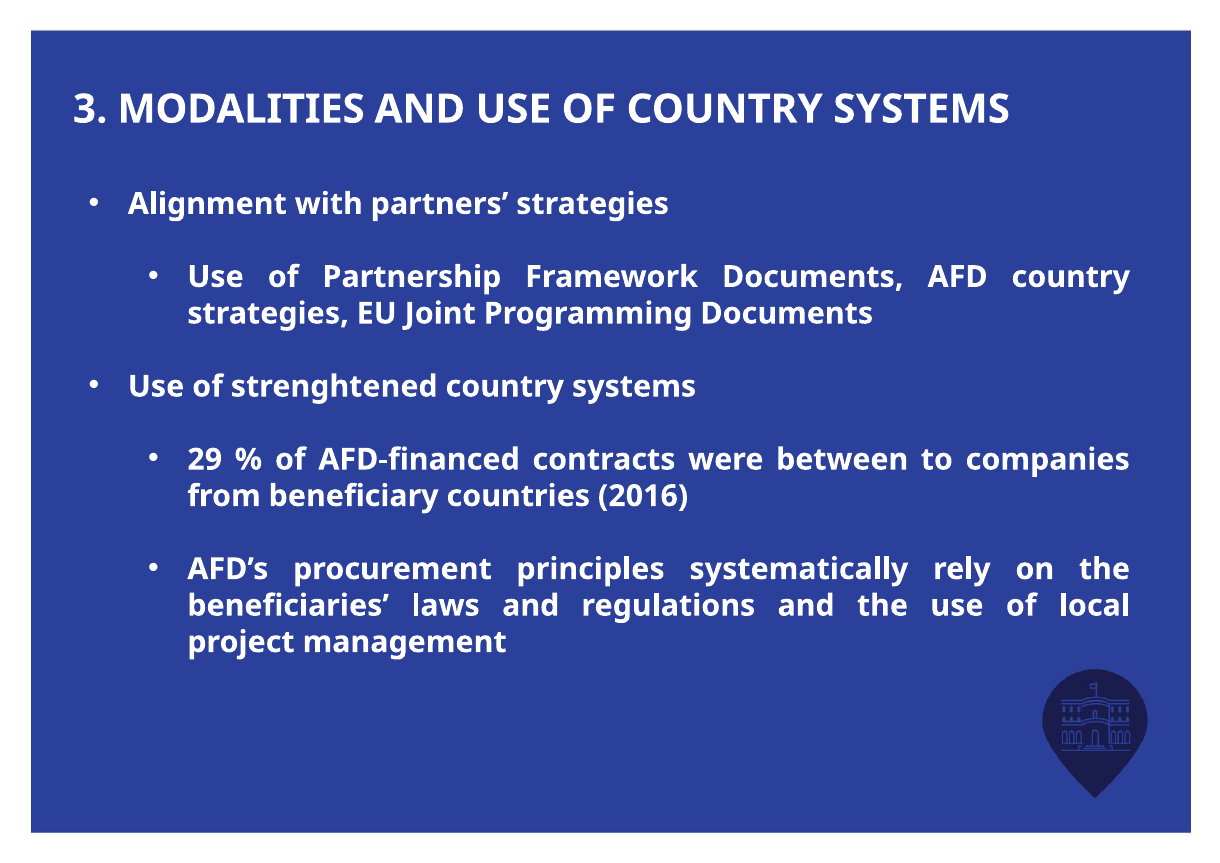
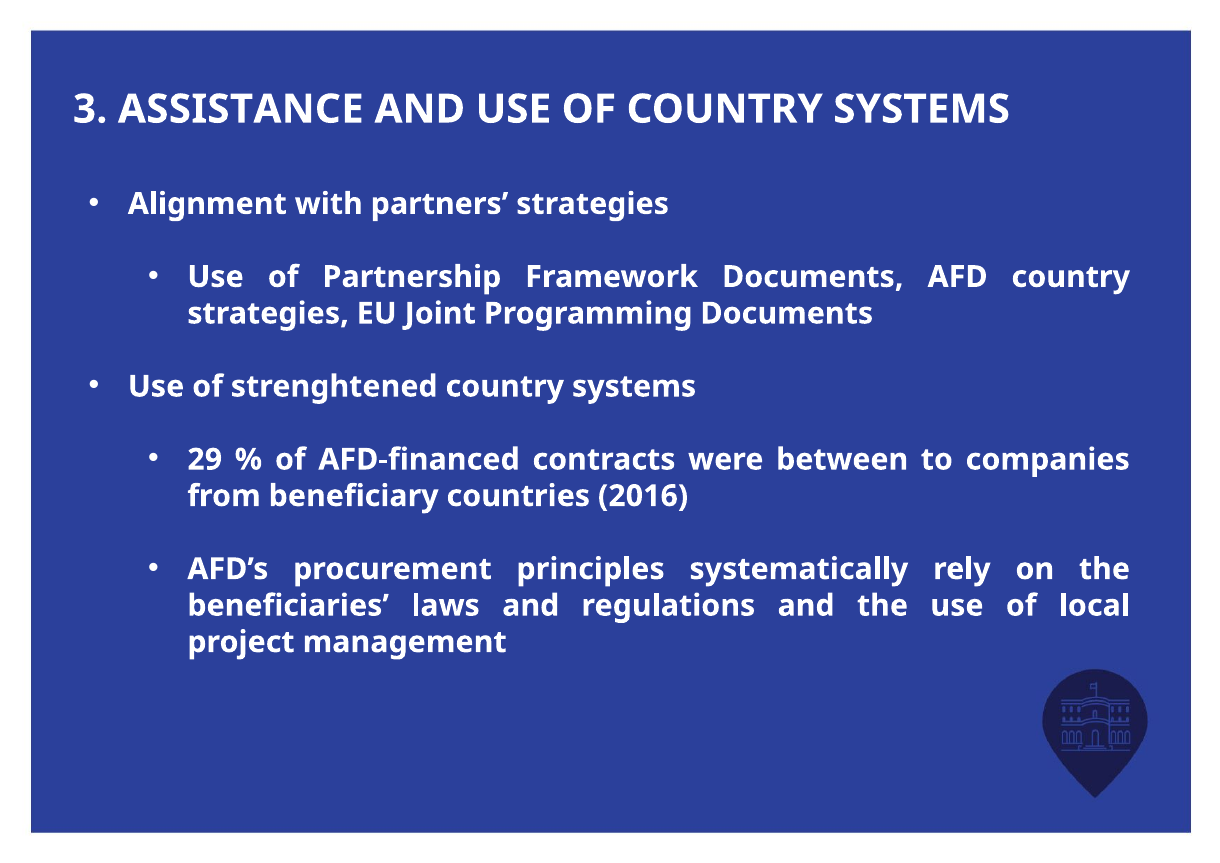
MODALITIES: MODALITIES -> ASSISTANCE
